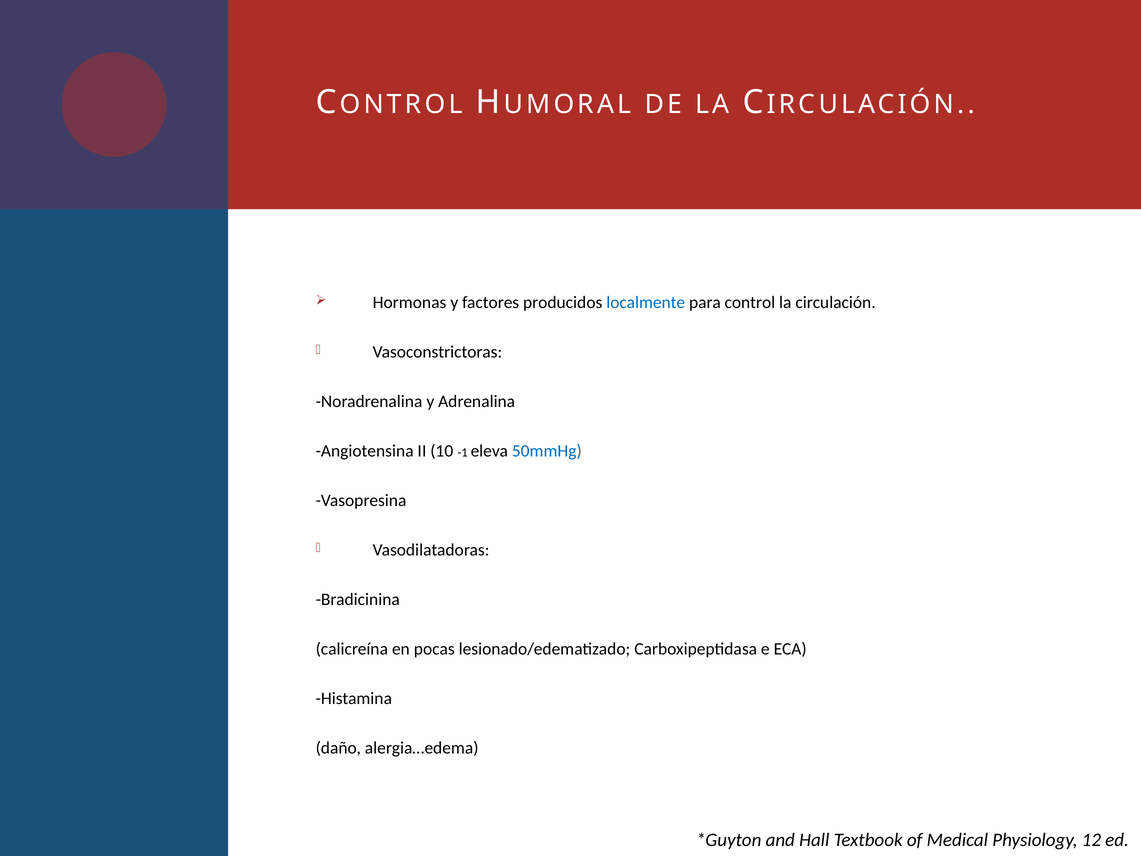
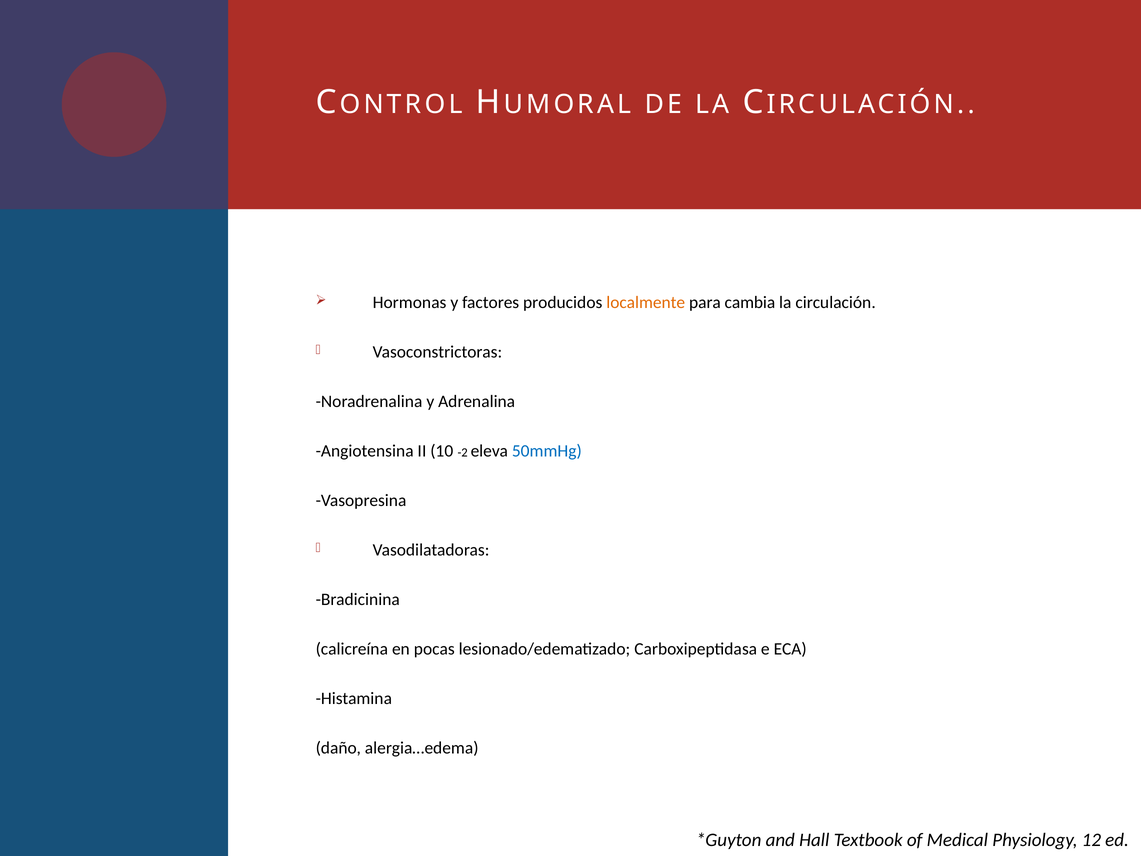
localmente colour: blue -> orange
control: control -> cambia
-1: -1 -> -2
